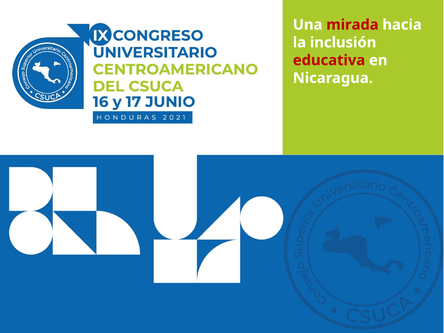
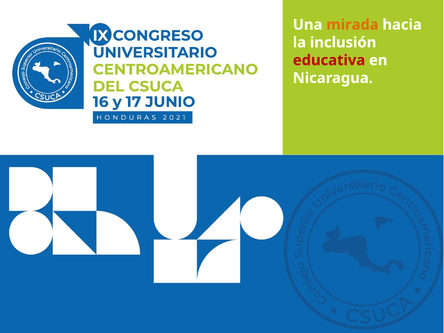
mirada colour: red -> orange
